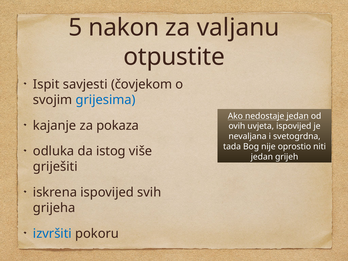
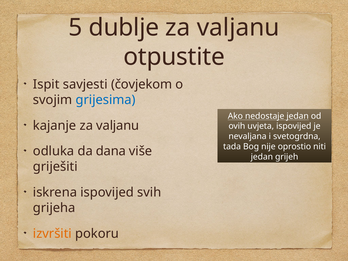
nakon: nakon -> dublje
kajanje za pokaza: pokaza -> valjanu
istog: istog -> dana
izvršiti colour: blue -> orange
